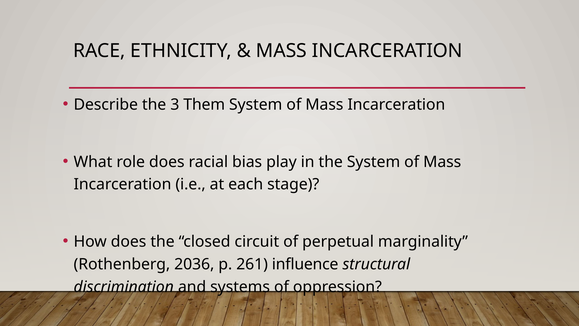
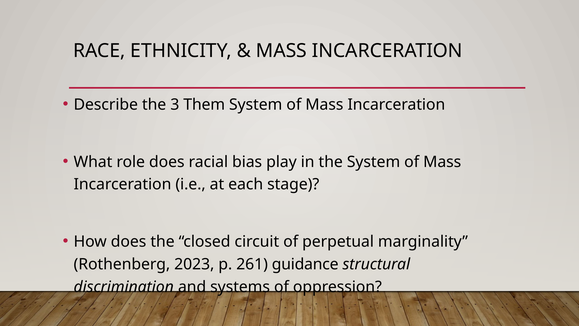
2036: 2036 -> 2023
influence: influence -> guidance
